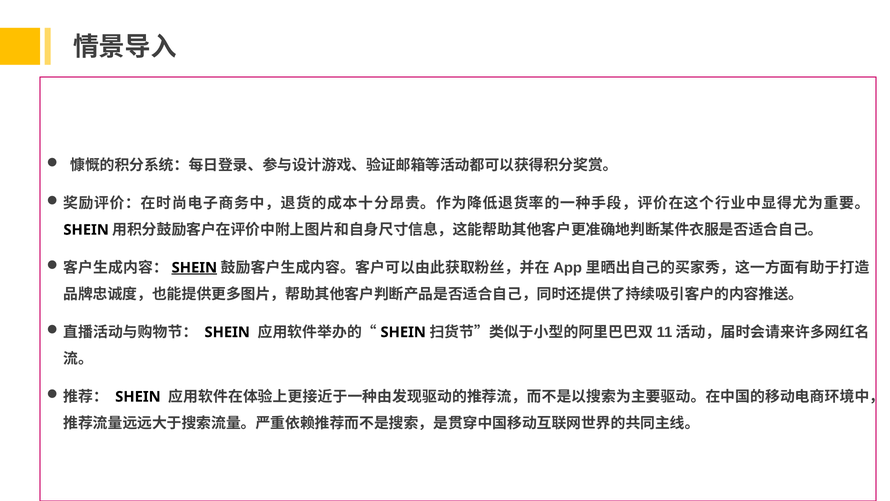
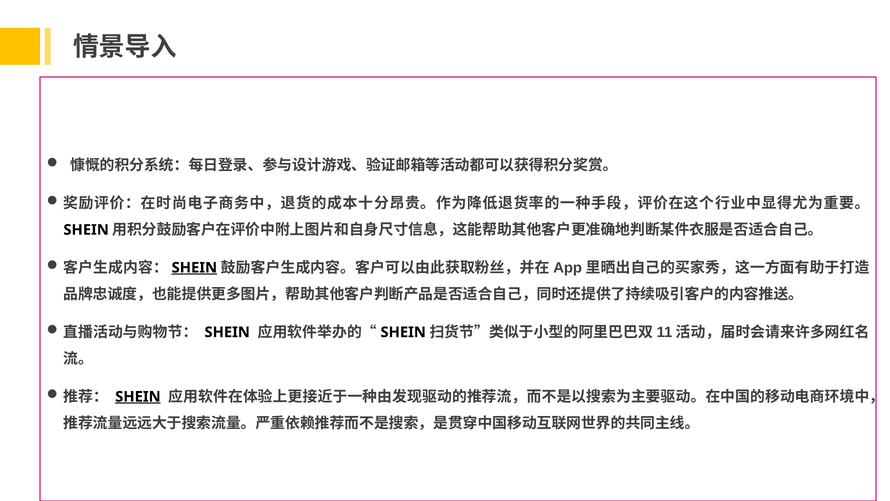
SHEIN at (138, 396) underline: none -> present
